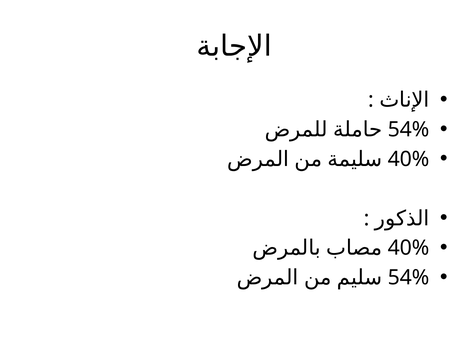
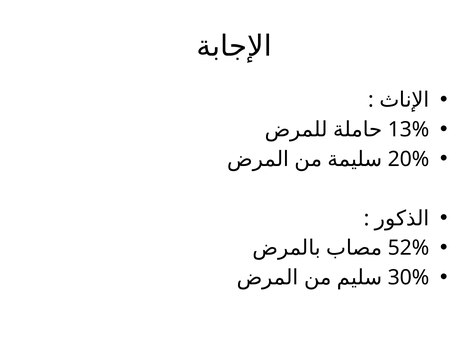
54% at (409, 129): 54% -> 13%
40% at (409, 159): 40% -> 20%
40% at (409, 248): 40% -> 52%
54% at (409, 278): 54% -> 30%
